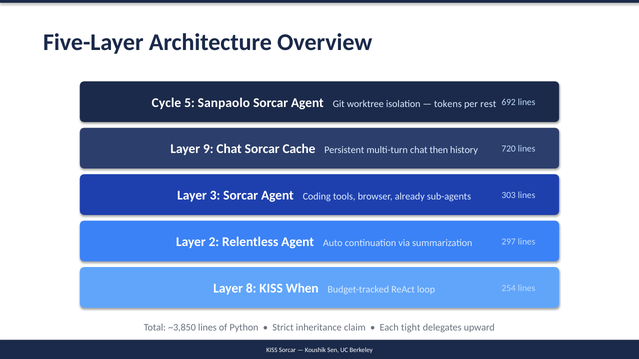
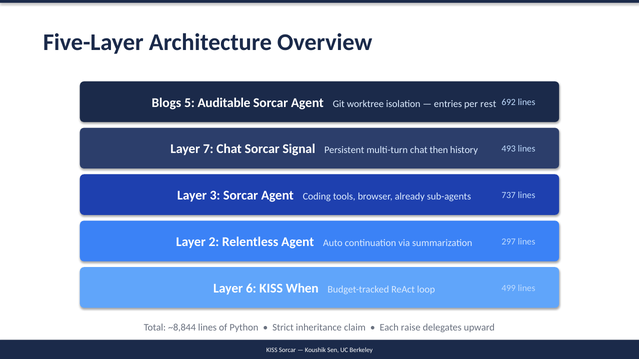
Cycle: Cycle -> Blogs
Sanpaolo: Sanpaolo -> Auditable
tokens: tokens -> entries
9: 9 -> 7
Cache: Cache -> Signal
720: 720 -> 493
303: 303 -> 737
8: 8 -> 6
254: 254 -> 499
~3,850: ~3,850 -> ~8,844
tight: tight -> raise
